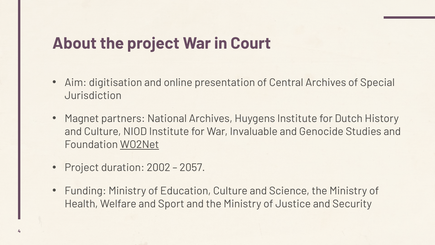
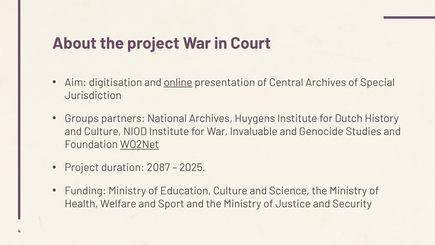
online underline: none -> present
Magnet: Magnet -> Groups
2002: 2002 -> 2087
2057: 2057 -> 2025
